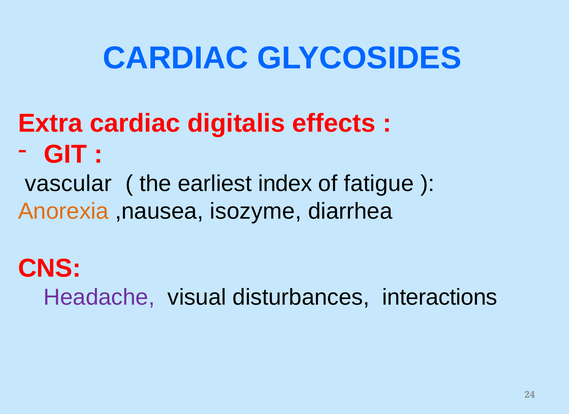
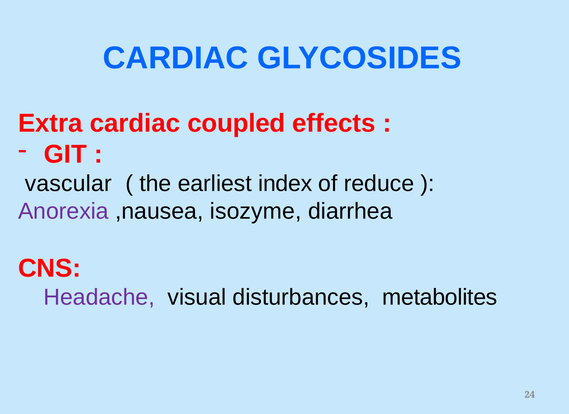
digitalis: digitalis -> coupled
fatigue: fatigue -> reduce
Anorexia colour: orange -> purple
interactions: interactions -> metabolites
